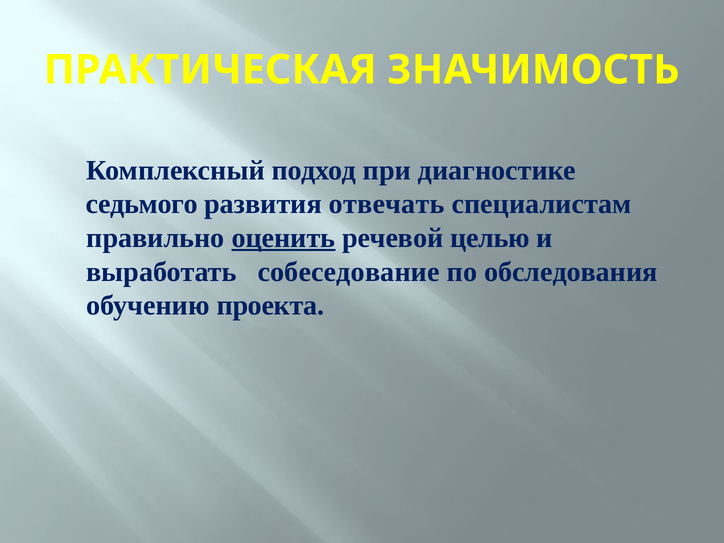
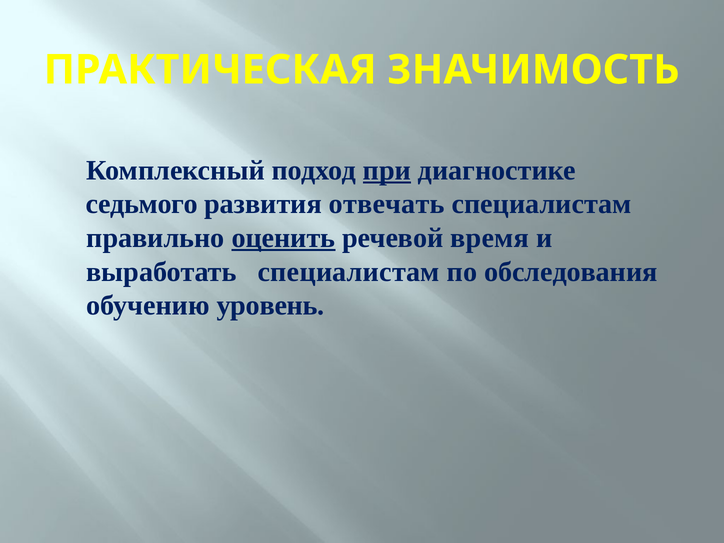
при underline: none -> present
целью: целью -> время
выработать собеседование: собеседование -> специалистам
проекта: проекта -> уровень
